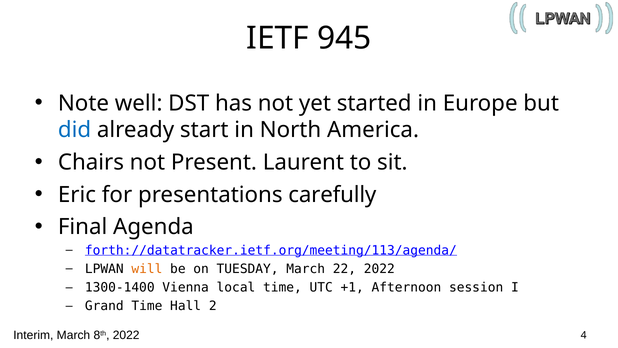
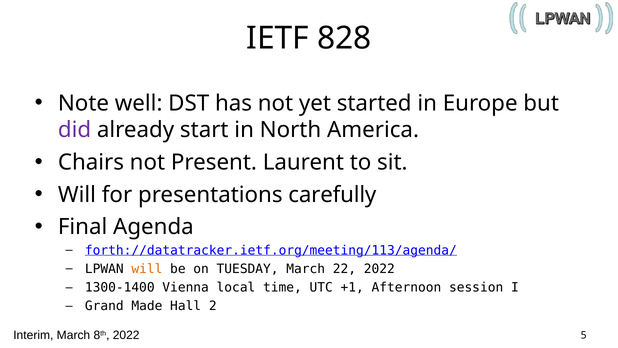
945: 945 -> 828
did colour: blue -> purple
Eric at (77, 194): Eric -> Will
Grand Time: Time -> Made
4: 4 -> 5
